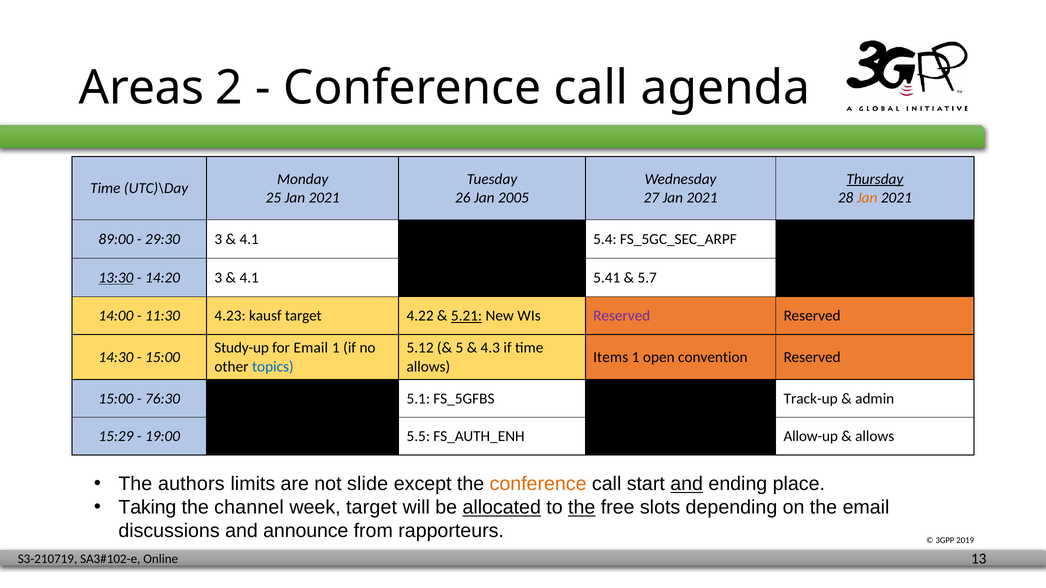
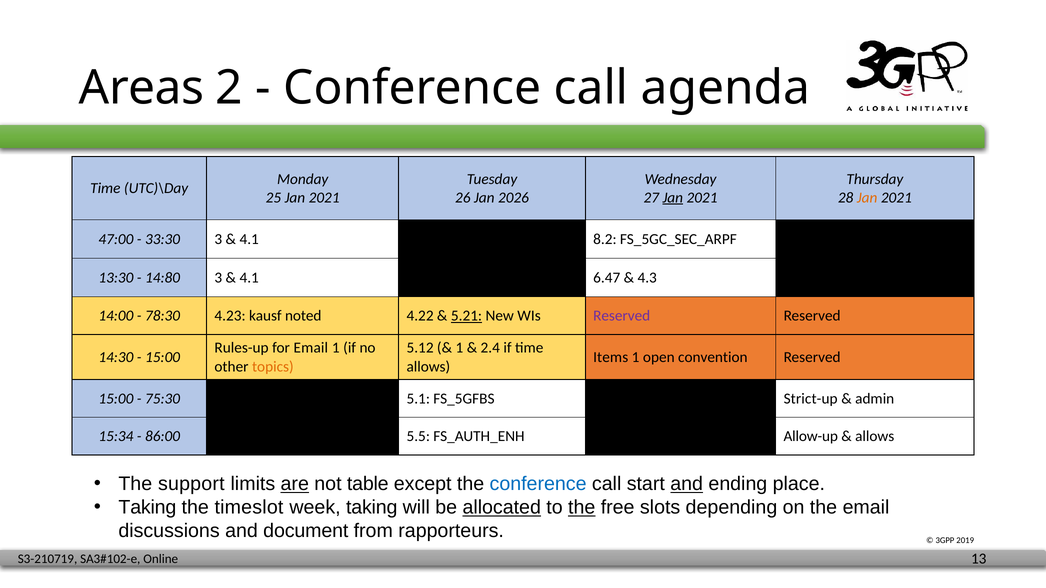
Thursday underline: present -> none
2005: 2005 -> 2026
Jan at (673, 198) underline: none -> present
89:00: 89:00 -> 47:00
29:30: 29:30 -> 33:30
5.4: 5.4 -> 8.2
13:30 underline: present -> none
14:20: 14:20 -> 14:80
5.41: 5.41 -> 6.47
5.7: 5.7 -> 4.3
11:30: 11:30 -> 78:30
kausf target: target -> noted
Study-up: Study-up -> Rules-up
5 at (459, 348): 5 -> 1
4.3: 4.3 -> 2.4
topics colour: blue -> orange
76:30: 76:30 -> 75:30
Track-up: Track-up -> Strict-up
15:29: 15:29 -> 15:34
19:00: 19:00 -> 86:00
authors: authors -> support
are underline: none -> present
slide: slide -> table
conference at (538, 484) colour: orange -> blue
channel: channel -> timeslot
week target: target -> taking
announce: announce -> document
